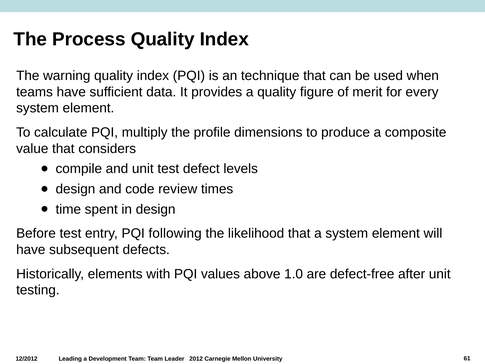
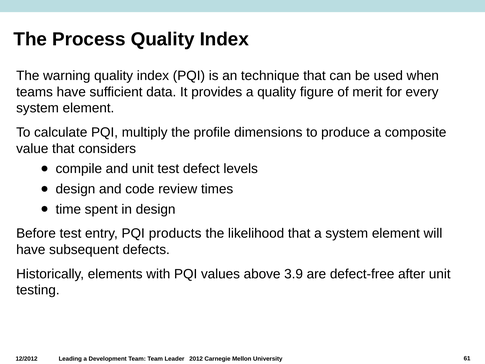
following: following -> products
1.0: 1.0 -> 3.9
